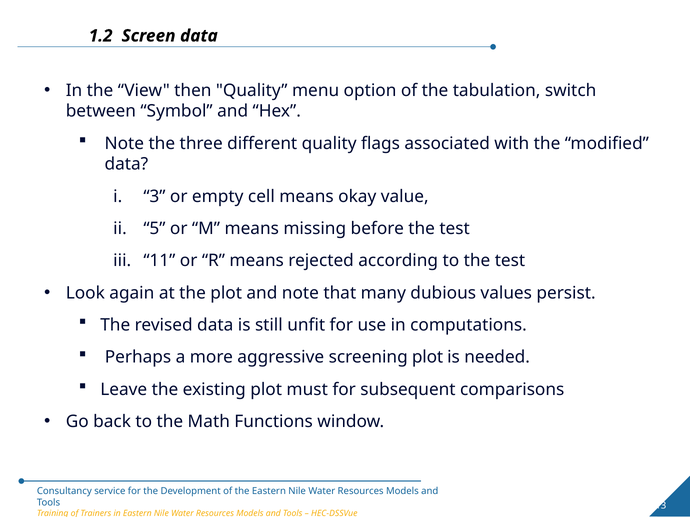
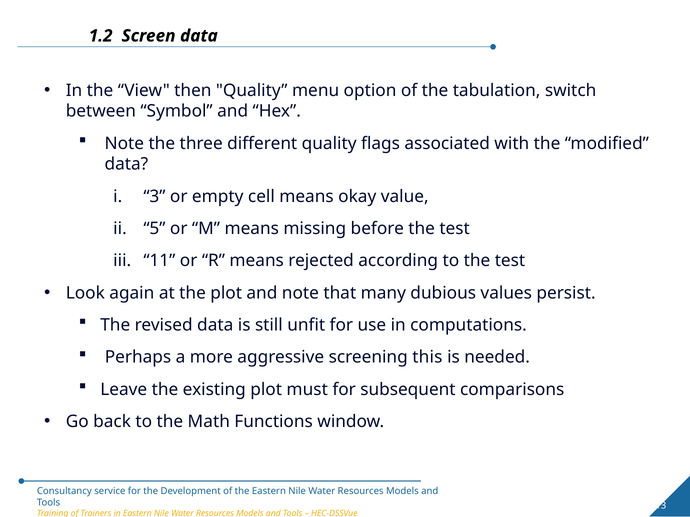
screening plot: plot -> this
